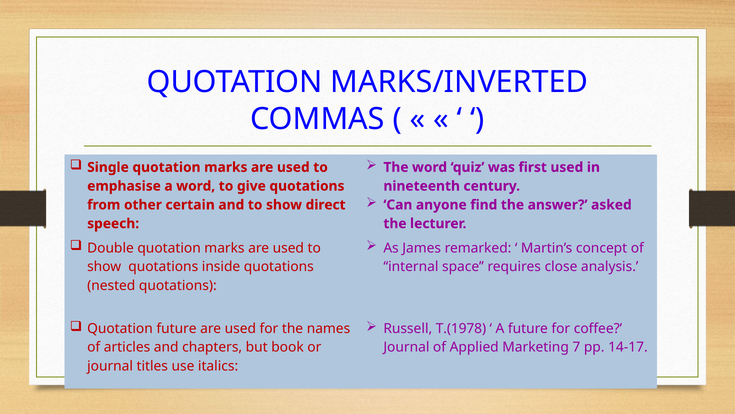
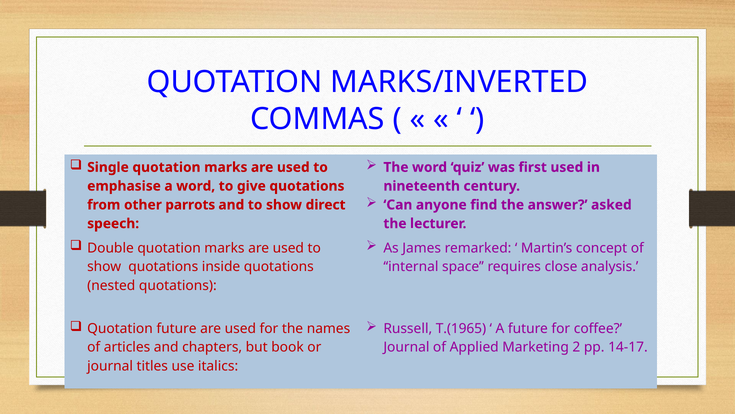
certain: certain -> parrots
T.(1978: T.(1978 -> T.(1965
7: 7 -> 2
